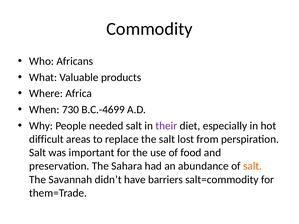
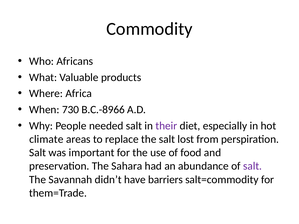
B.C.-4699: B.C.-4699 -> B.C.-8966
difficult: difficult -> climate
salt at (253, 166) colour: orange -> purple
